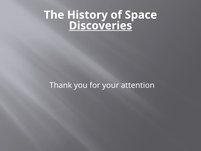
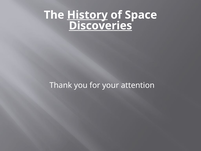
History underline: none -> present
